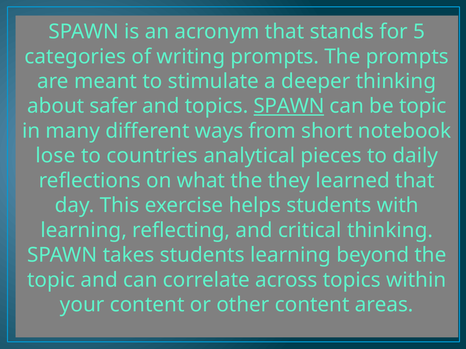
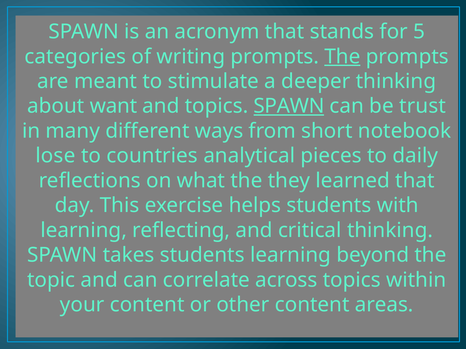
The at (342, 57) underline: none -> present
safer: safer -> want
be topic: topic -> trust
